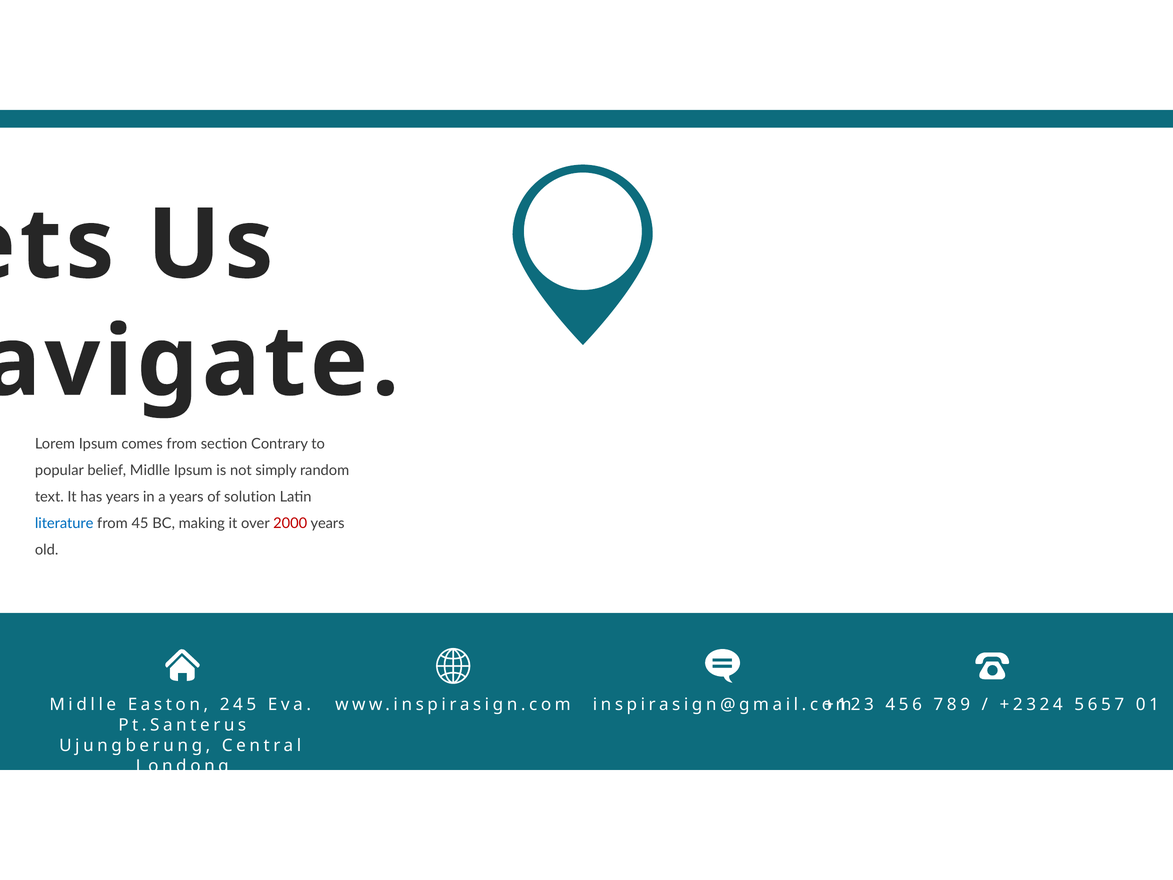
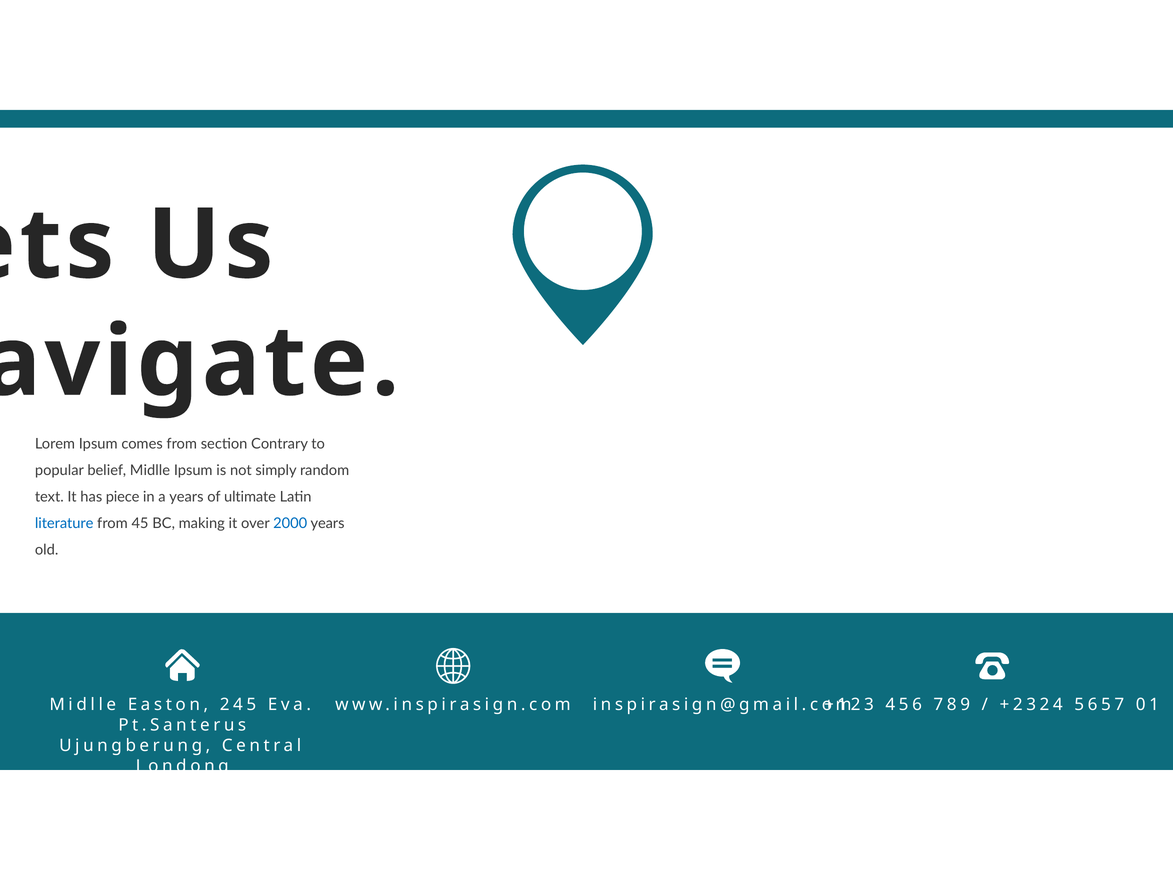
has years: years -> piece
solution: solution -> ultimate
2000 colour: red -> blue
